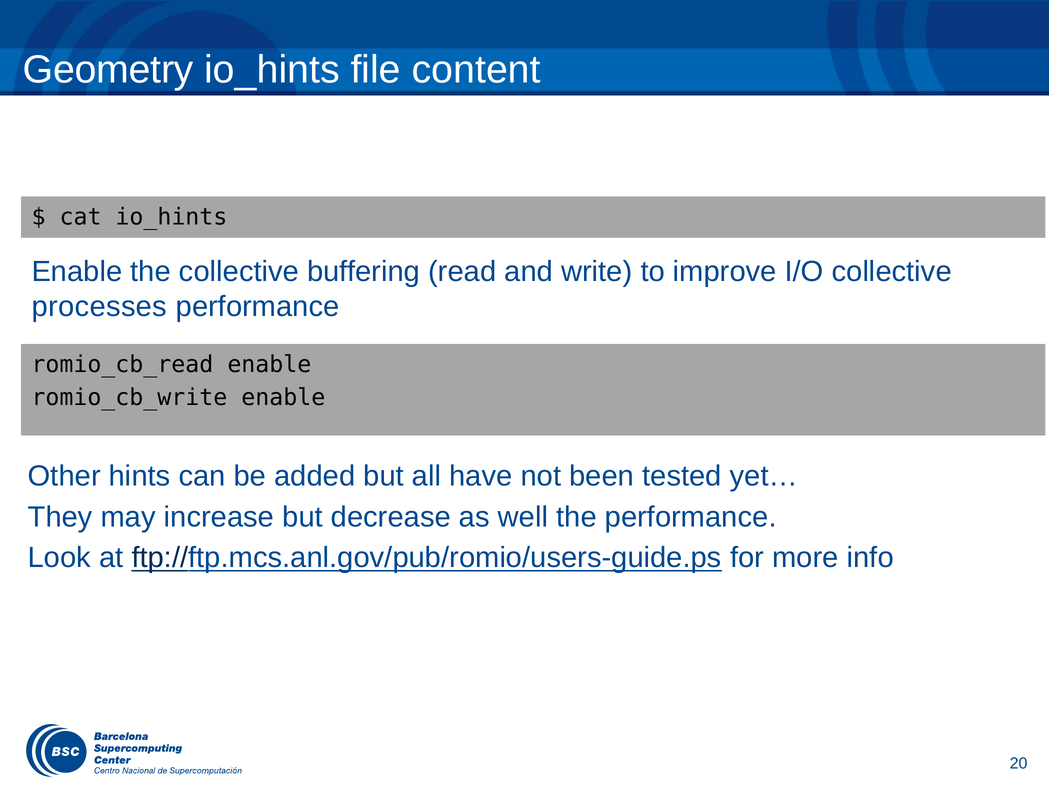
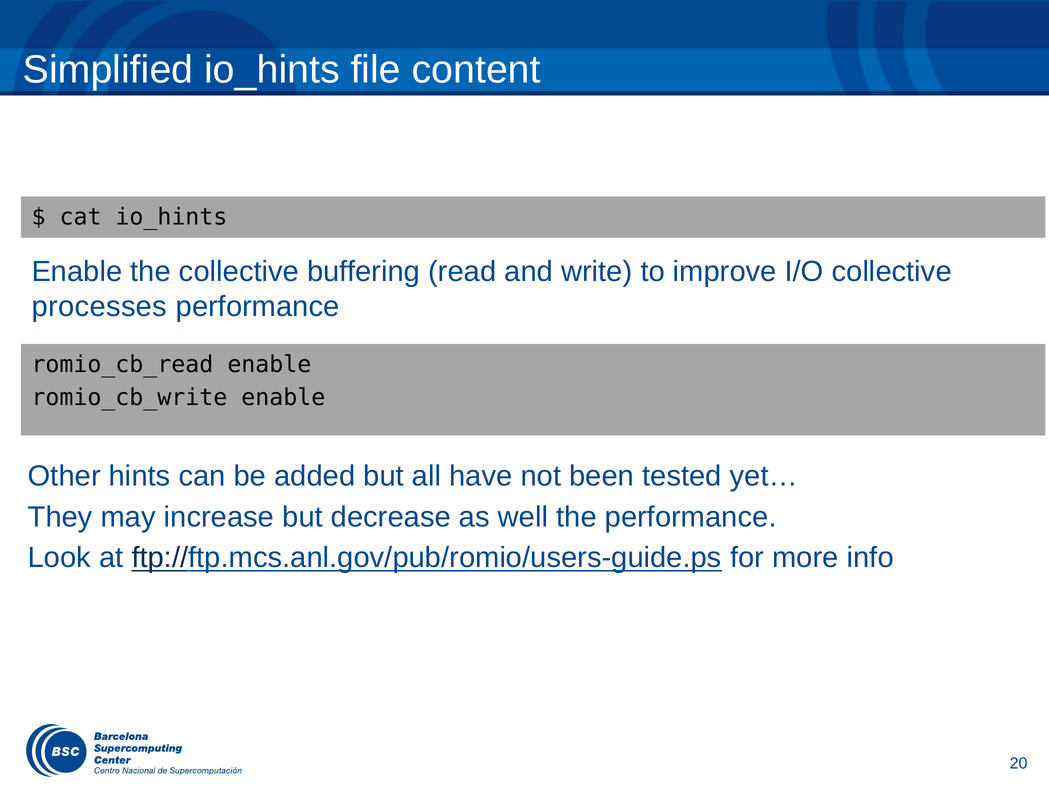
Geometry: Geometry -> Simplified
